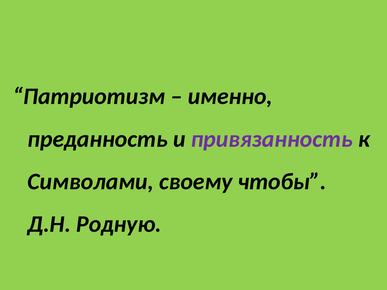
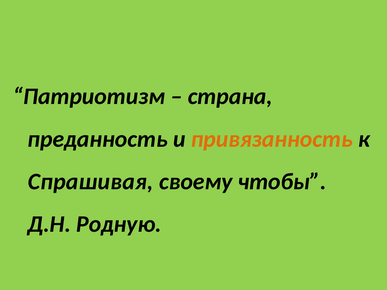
именно: именно -> страна
привязанность colour: purple -> orange
Символами: Символами -> Спрашивая
